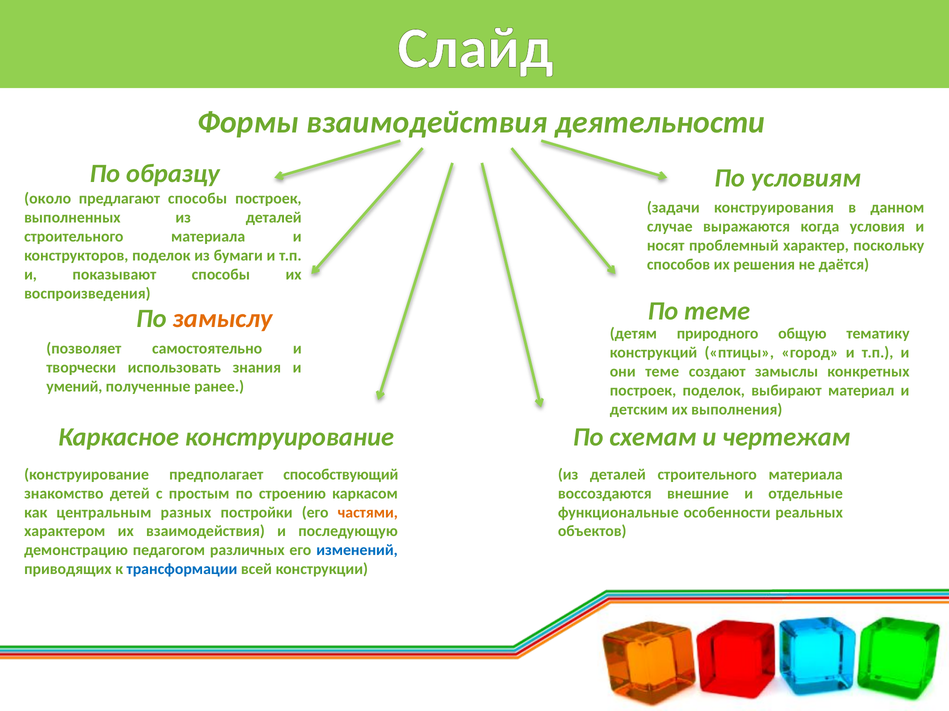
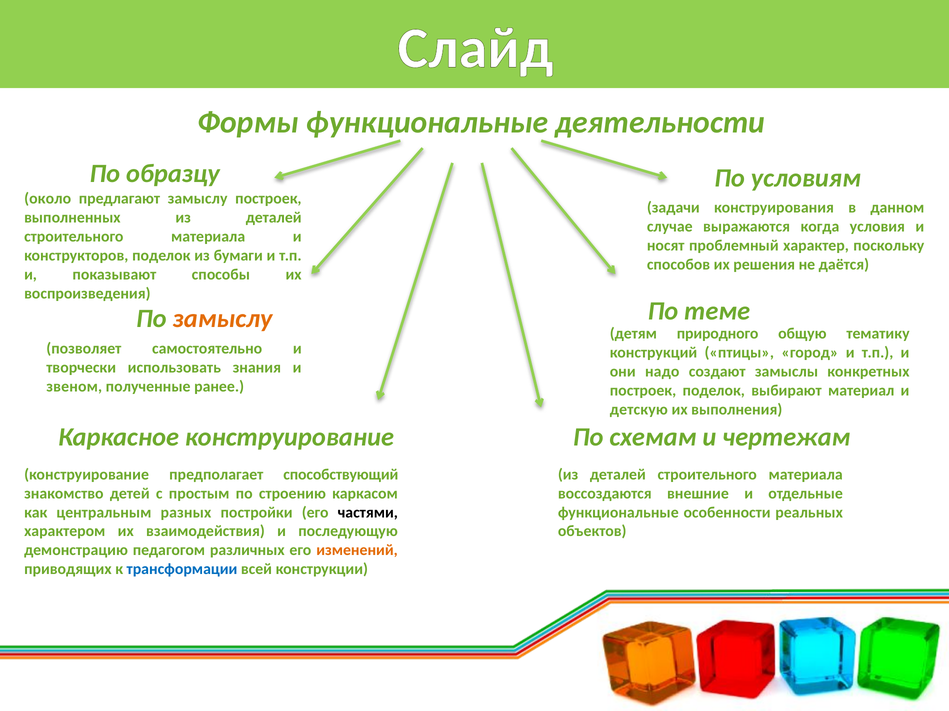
Формы взаимодействия: взаимодействия -> функциональные
предлагают способы: способы -> замыслу
они теме: теме -> надо
умений: умений -> звеном
детским: детским -> детскую
частями colour: orange -> black
изменений colour: blue -> orange
